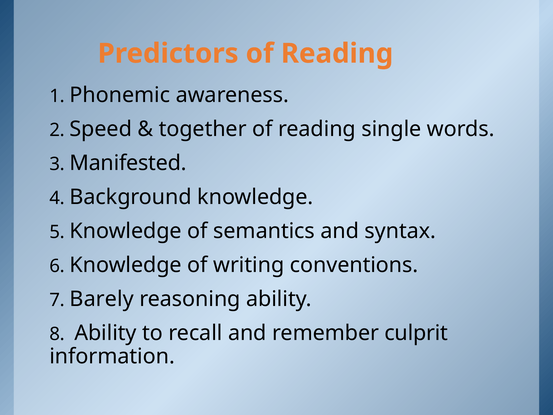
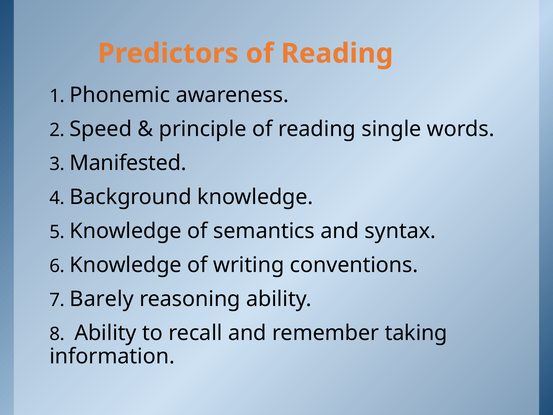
together: together -> principle
culprit: culprit -> taking
